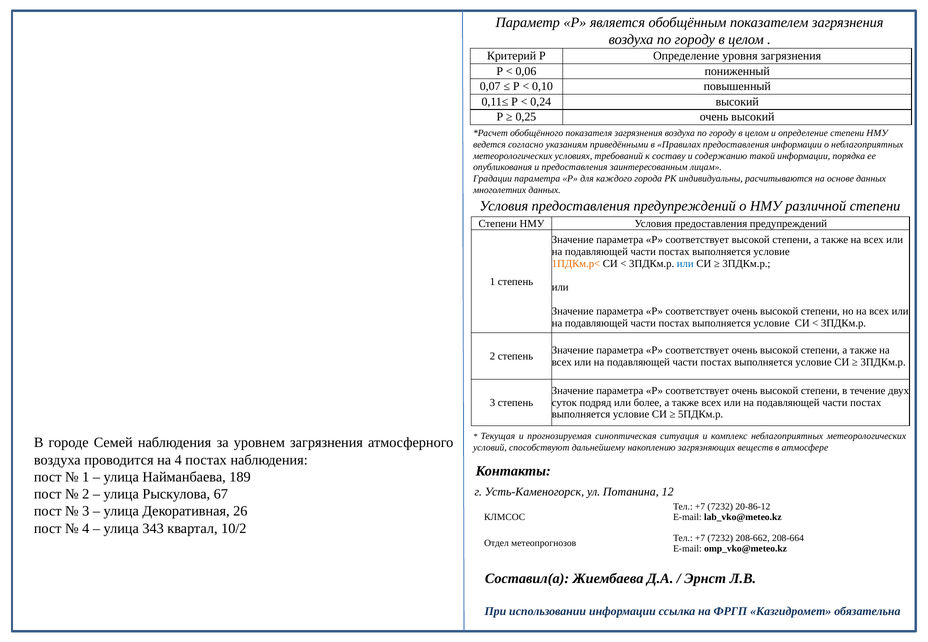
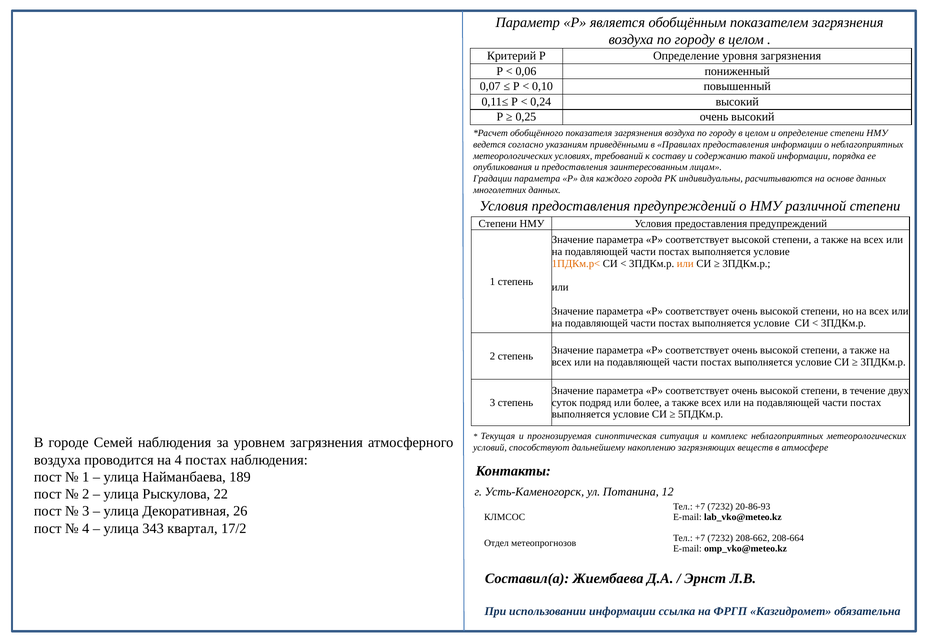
или at (685, 264) colour: blue -> orange
67: 67 -> 22
20-86-12: 20-86-12 -> 20-86-93
10/2: 10/2 -> 17/2
